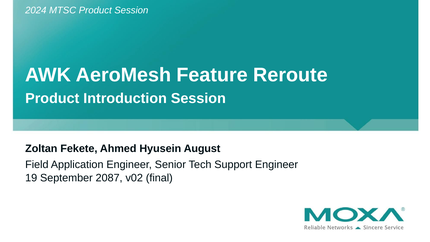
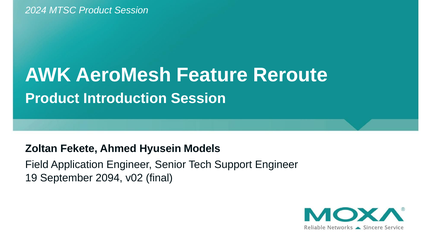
August: August -> Models
2087: 2087 -> 2094
